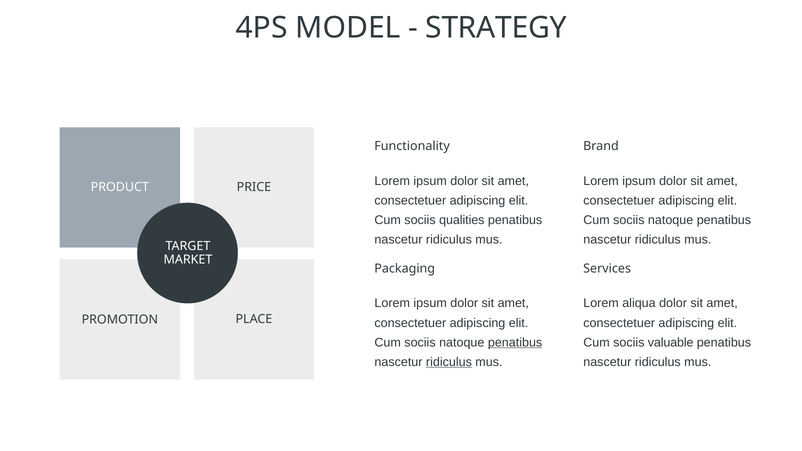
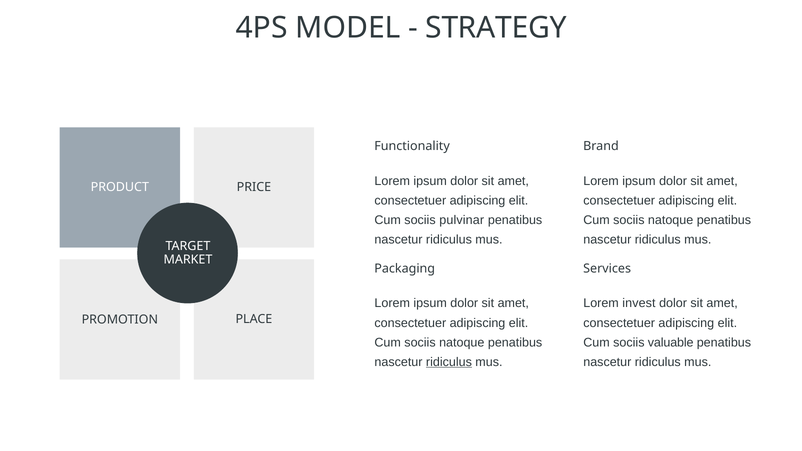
qualities: qualities -> pulvinar
aliqua: aliqua -> invest
penatibus at (515, 343) underline: present -> none
